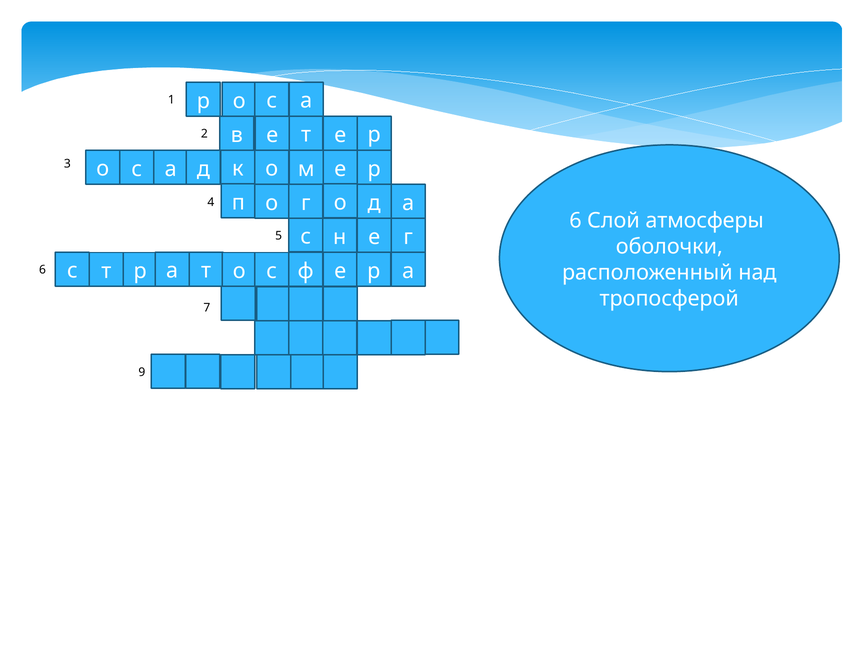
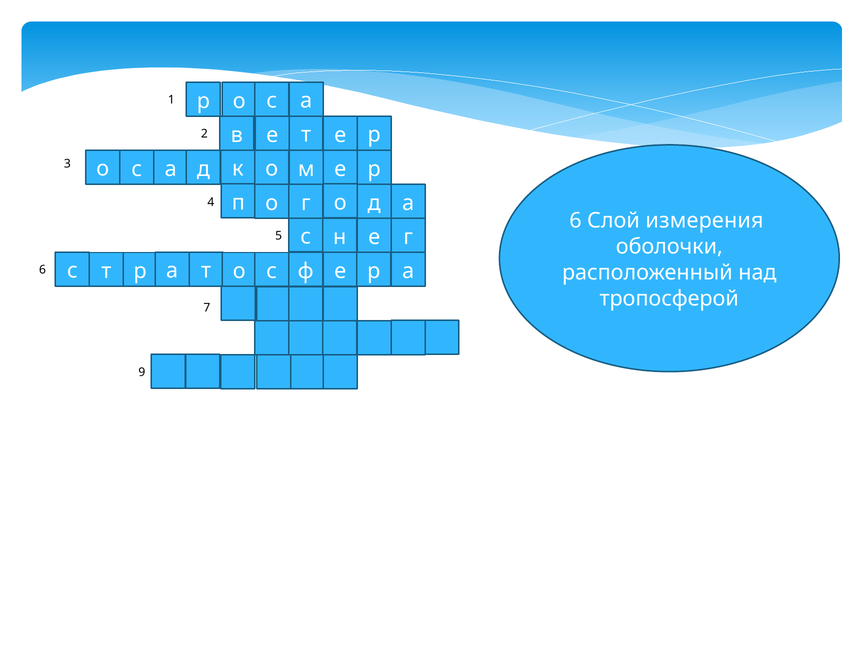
атмосферы: атмосферы -> измерения
